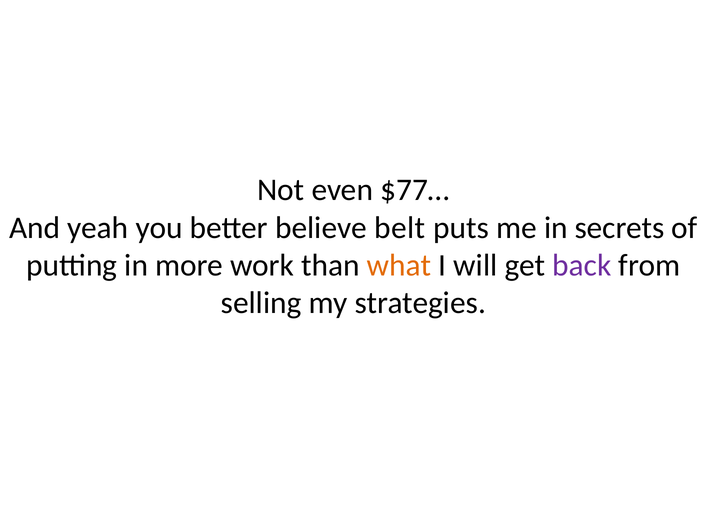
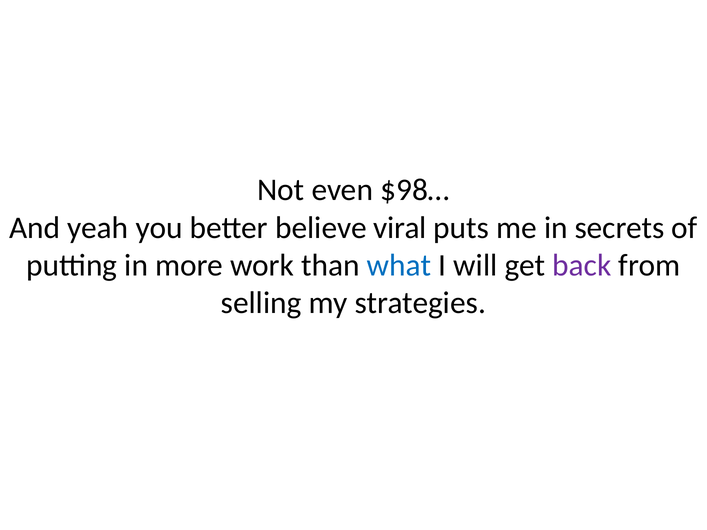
$77…: $77… -> $98…
belt: belt -> viral
what colour: orange -> blue
